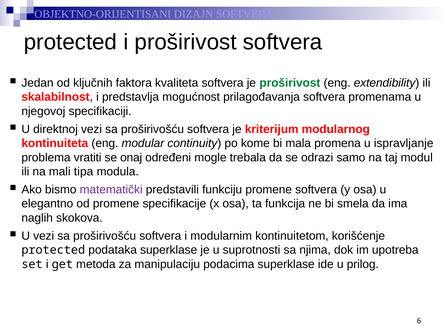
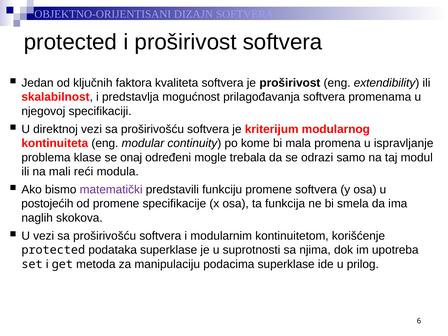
proširivost at (290, 83) colour: green -> black
vratiti: vratiti -> klase
tipa: tipa -> reći
elegantno: elegantno -> postojećih
